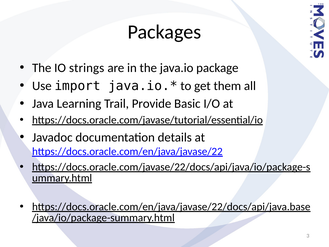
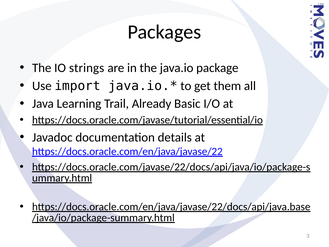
Provide: Provide -> Already
